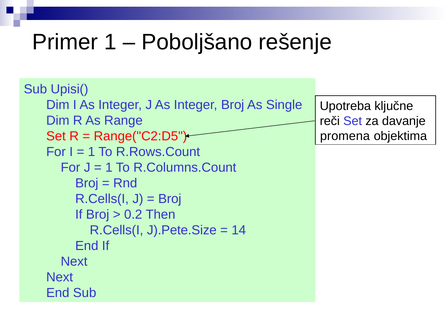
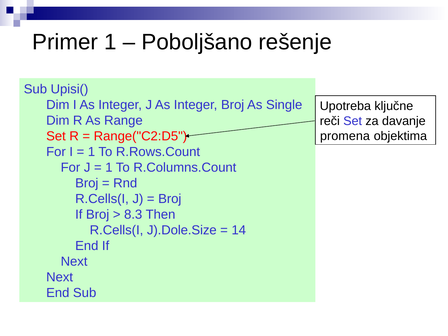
0.2: 0.2 -> 8.3
J).Pete.Size: J).Pete.Size -> J).Dole.Size
